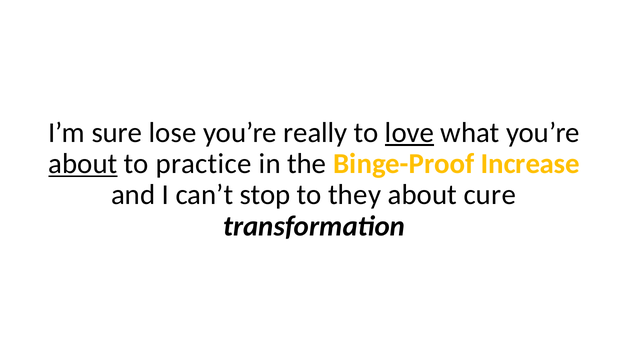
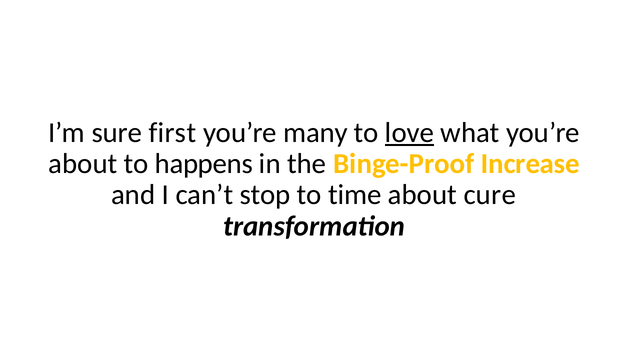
lose: lose -> first
really: really -> many
about at (83, 164) underline: present -> none
practice: practice -> happens
they: they -> time
